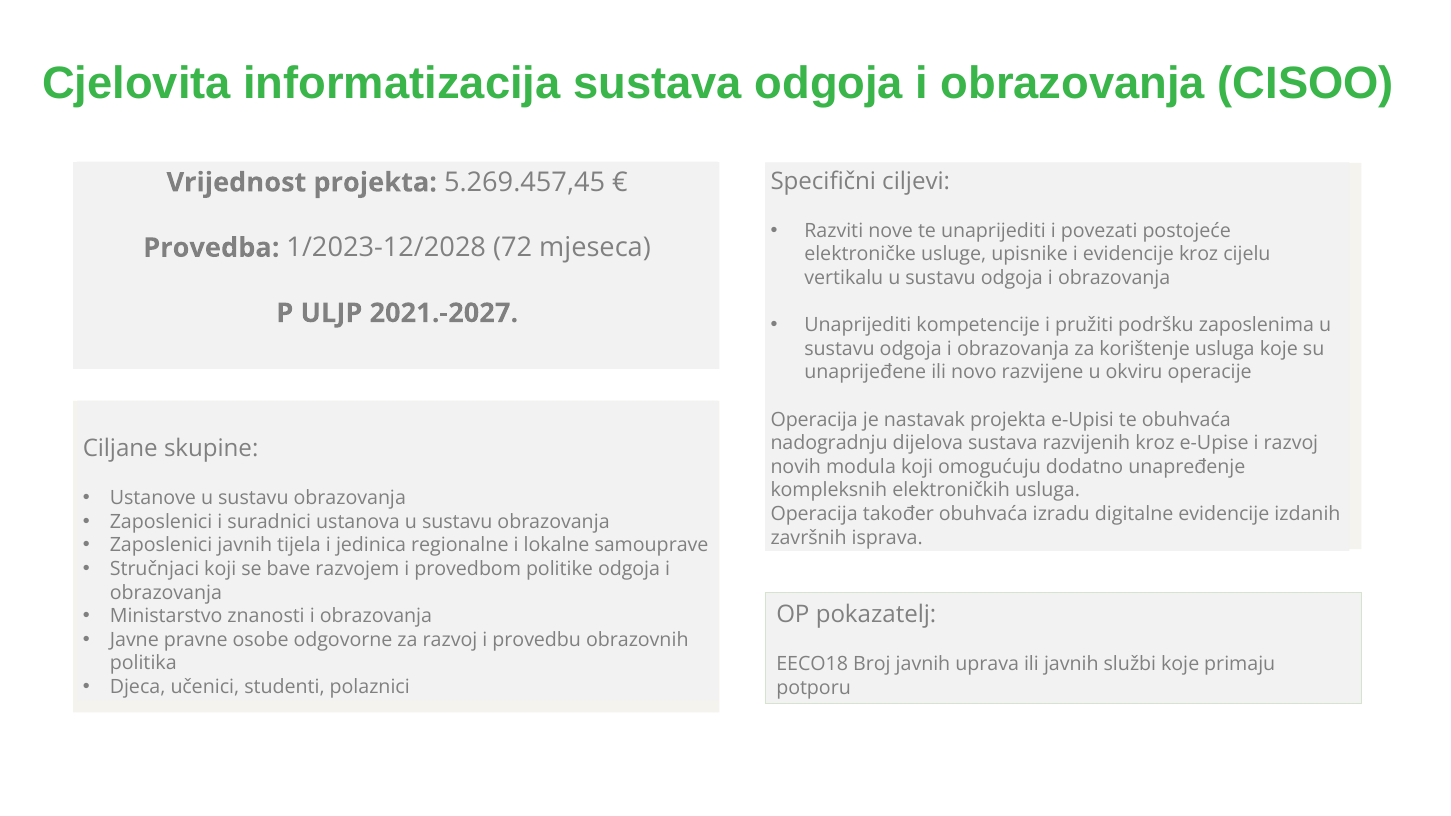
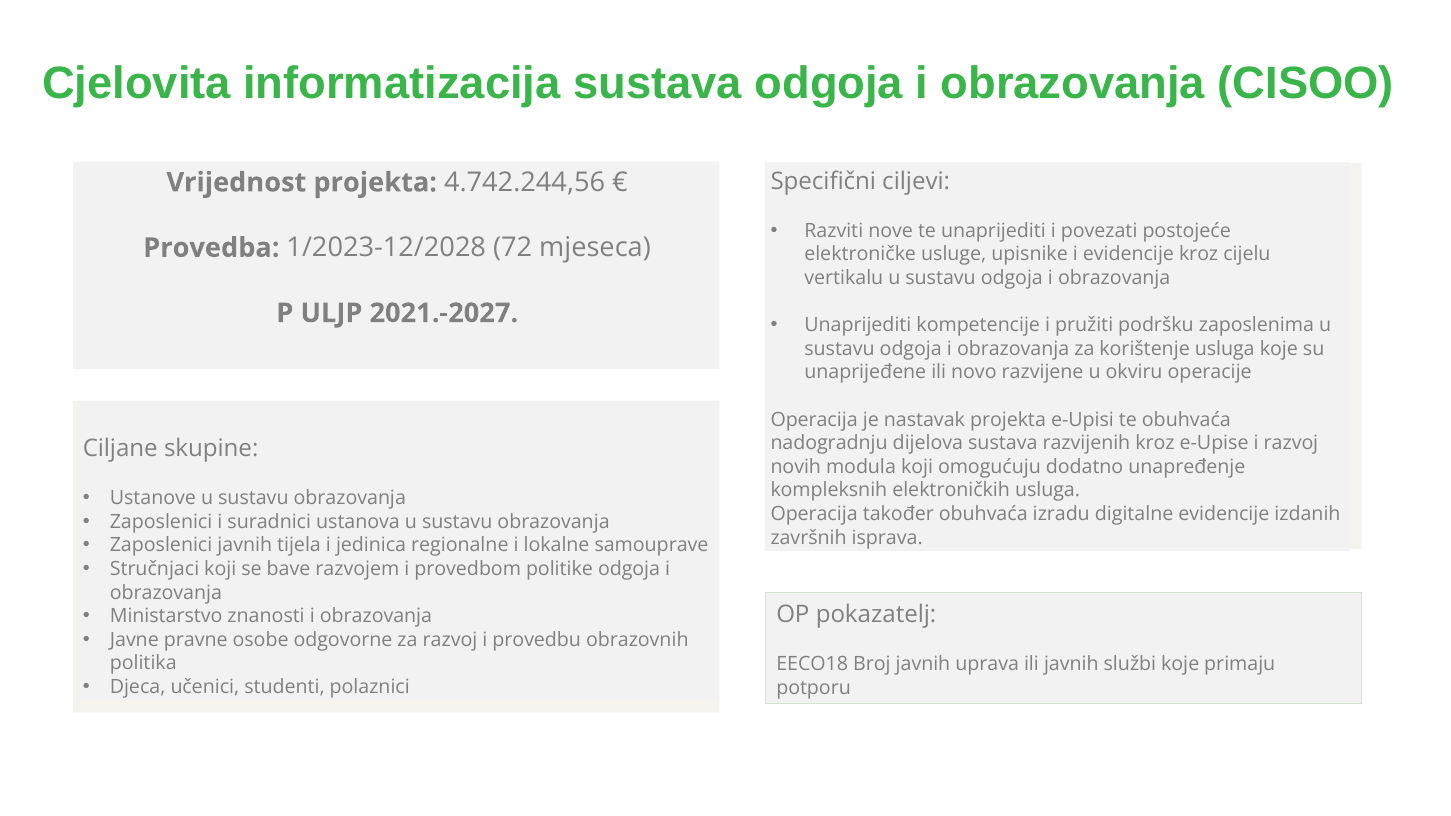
5.269.457,45: 5.269.457,45 -> 4.742.244,56
